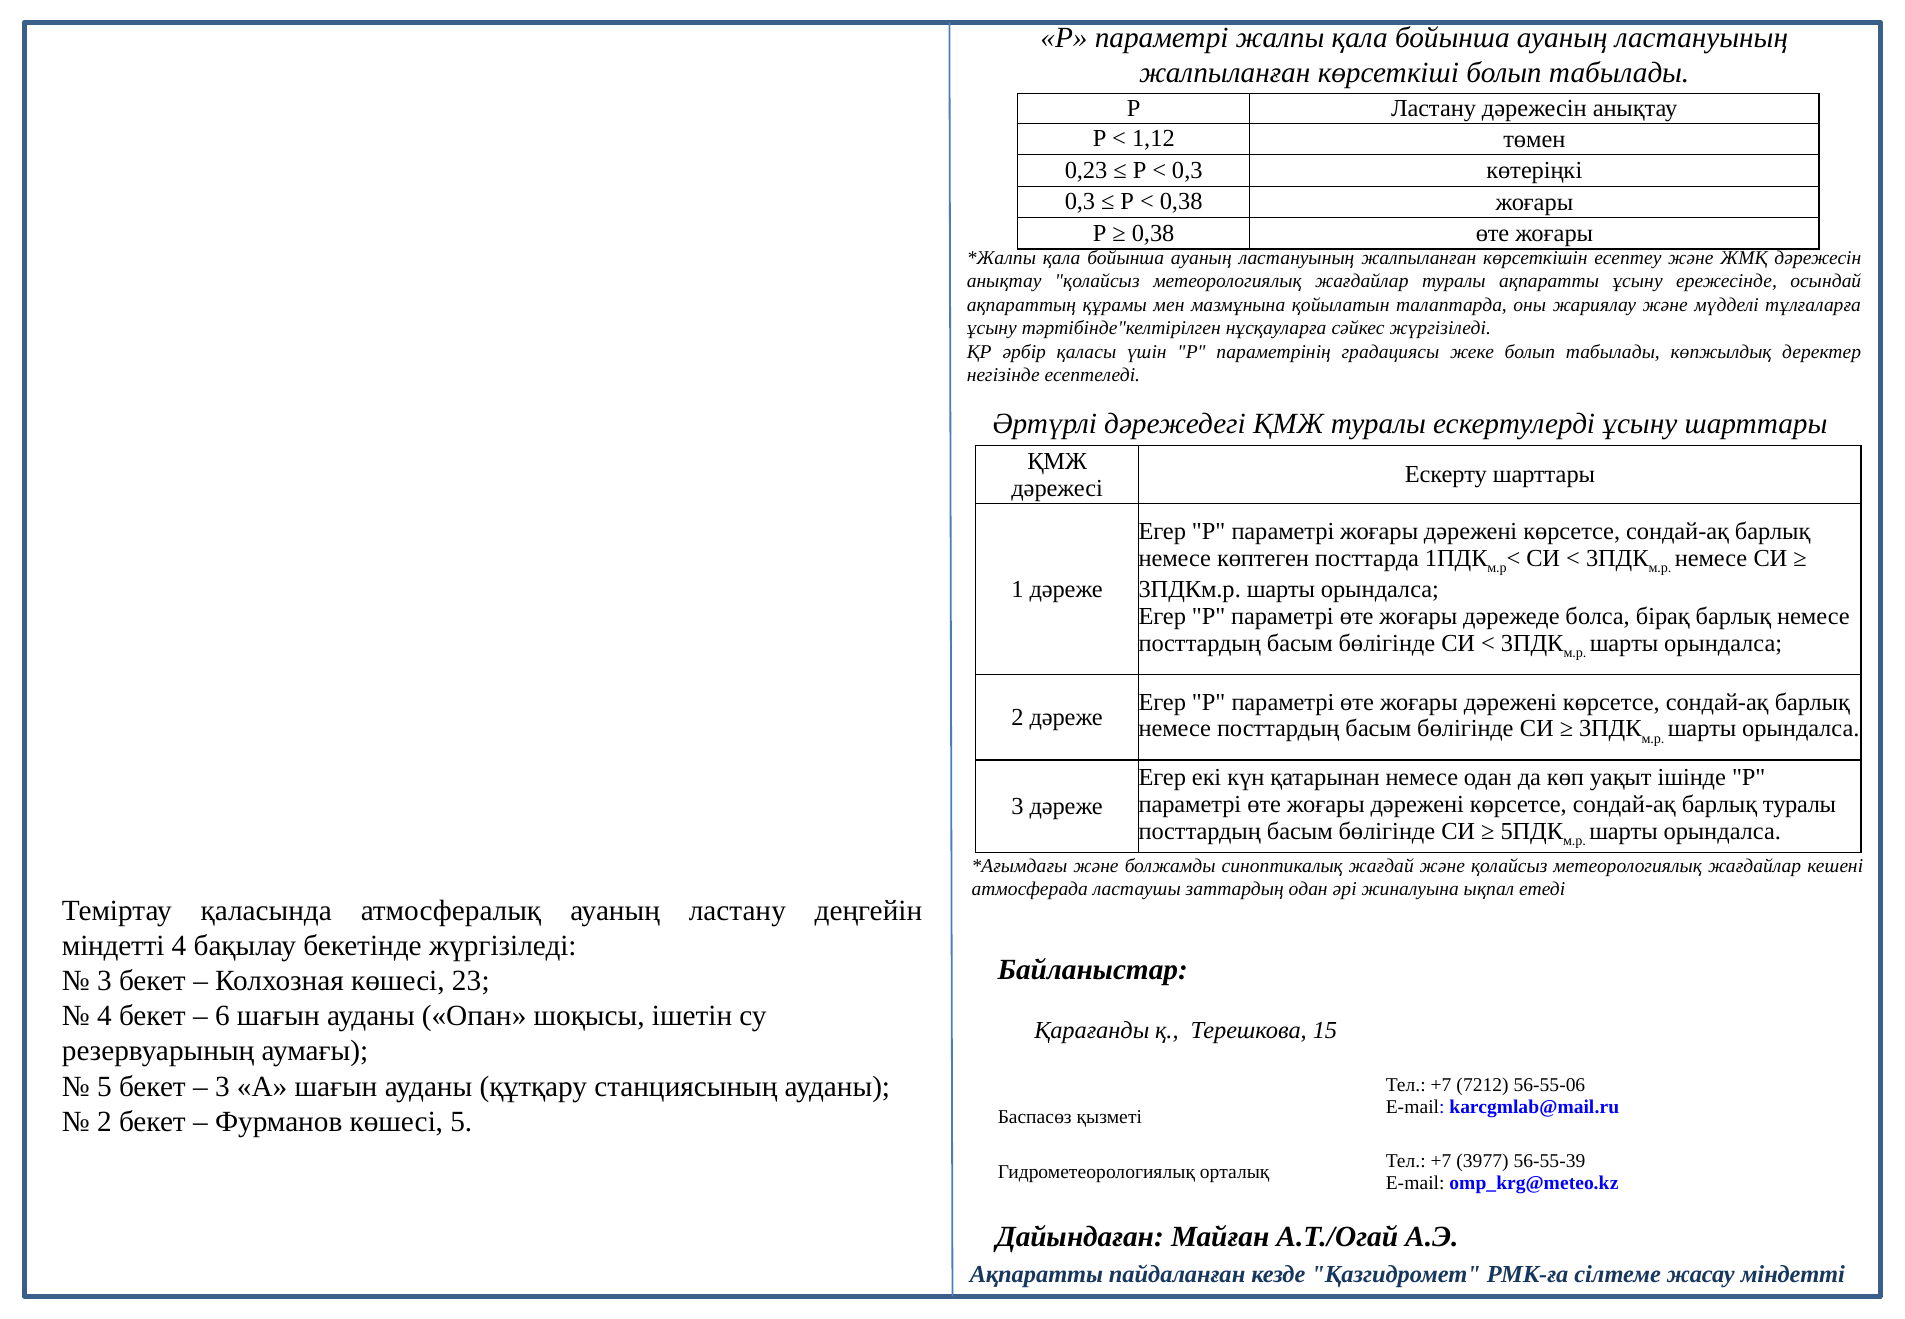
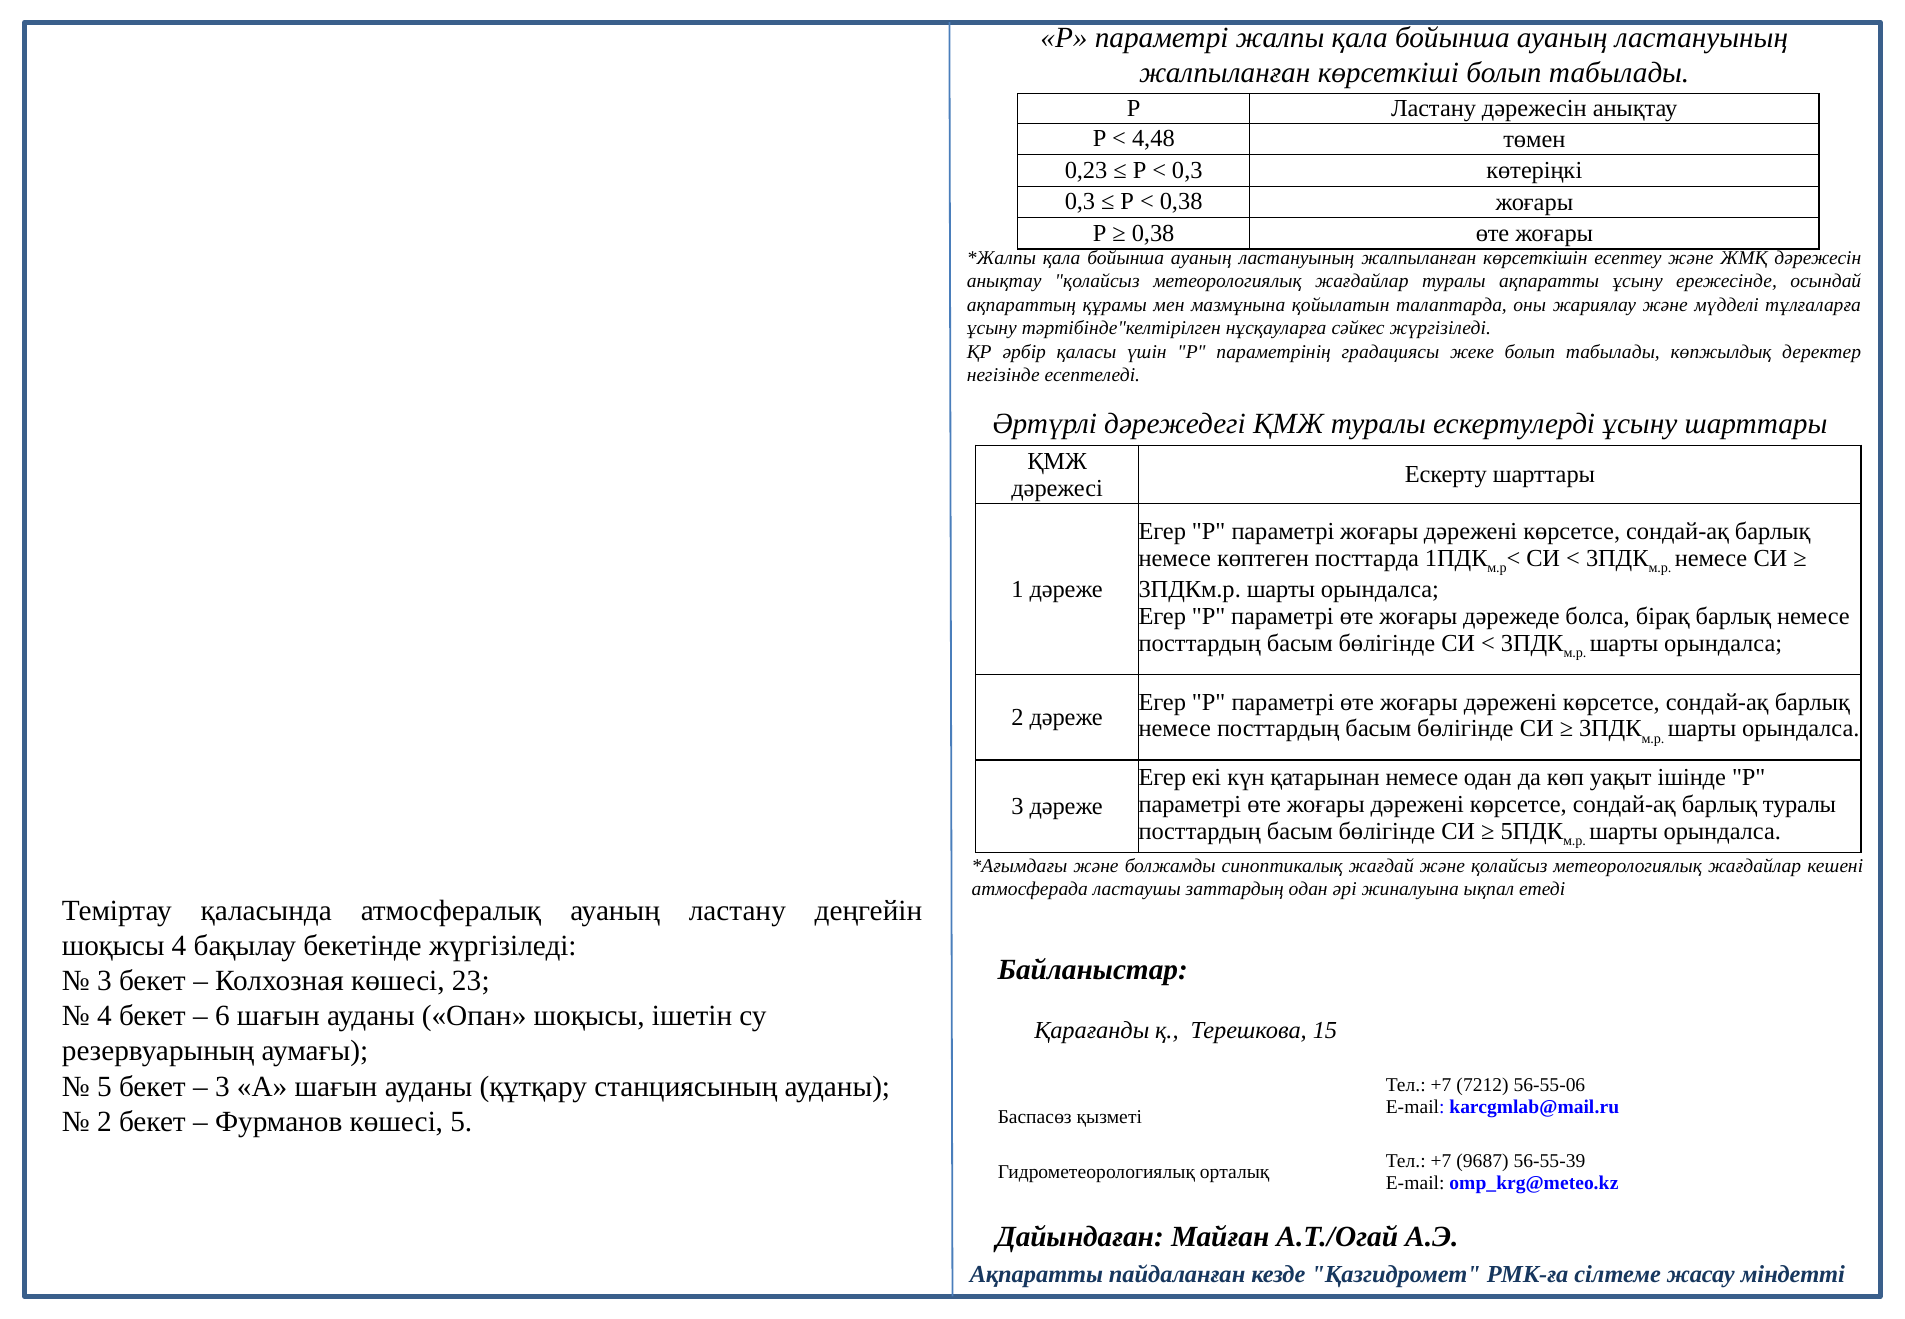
1,12: 1,12 -> 4,48
міндетті at (113, 946): міндетті -> шоқысы
3977: 3977 -> 9687
